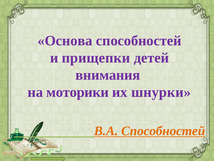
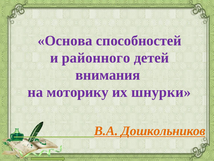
прищепки: прищепки -> районного
моторики: моторики -> моторику
В.А Способностей: Способностей -> Дошкольников
